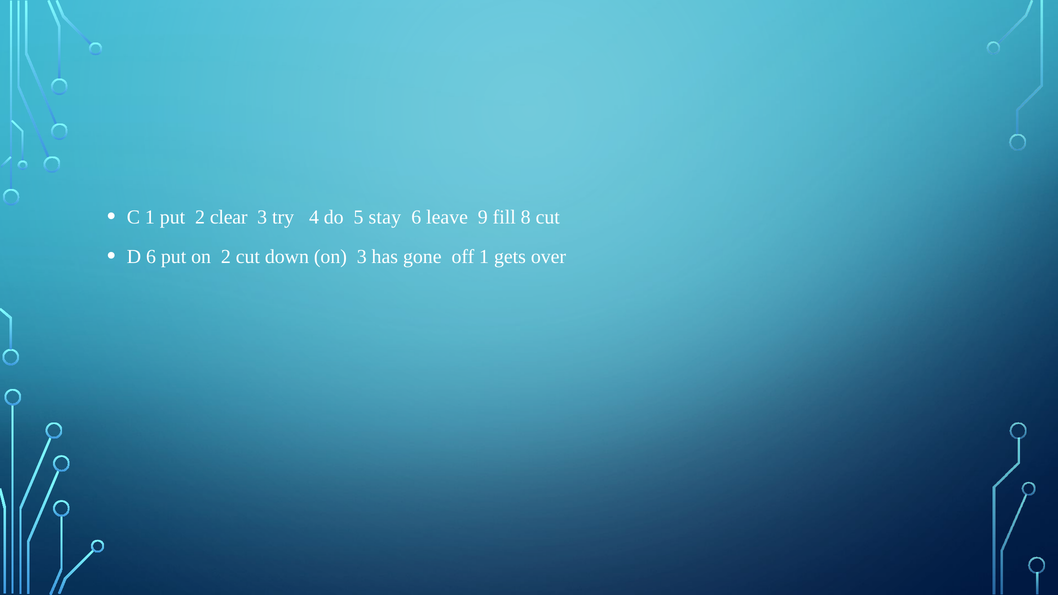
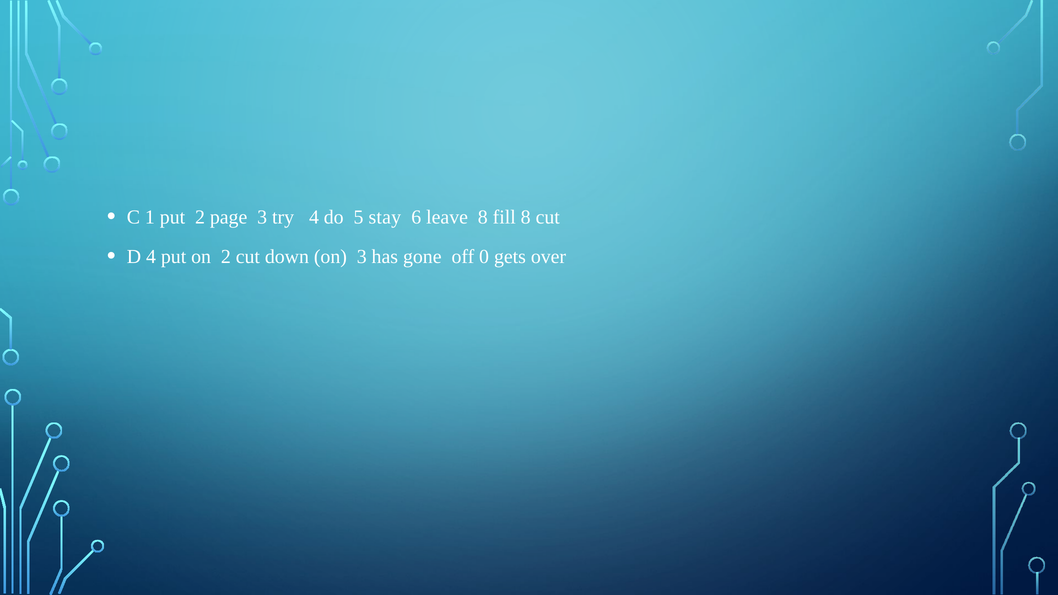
clear: clear -> page
leave 9: 9 -> 8
D 6: 6 -> 4
off 1: 1 -> 0
